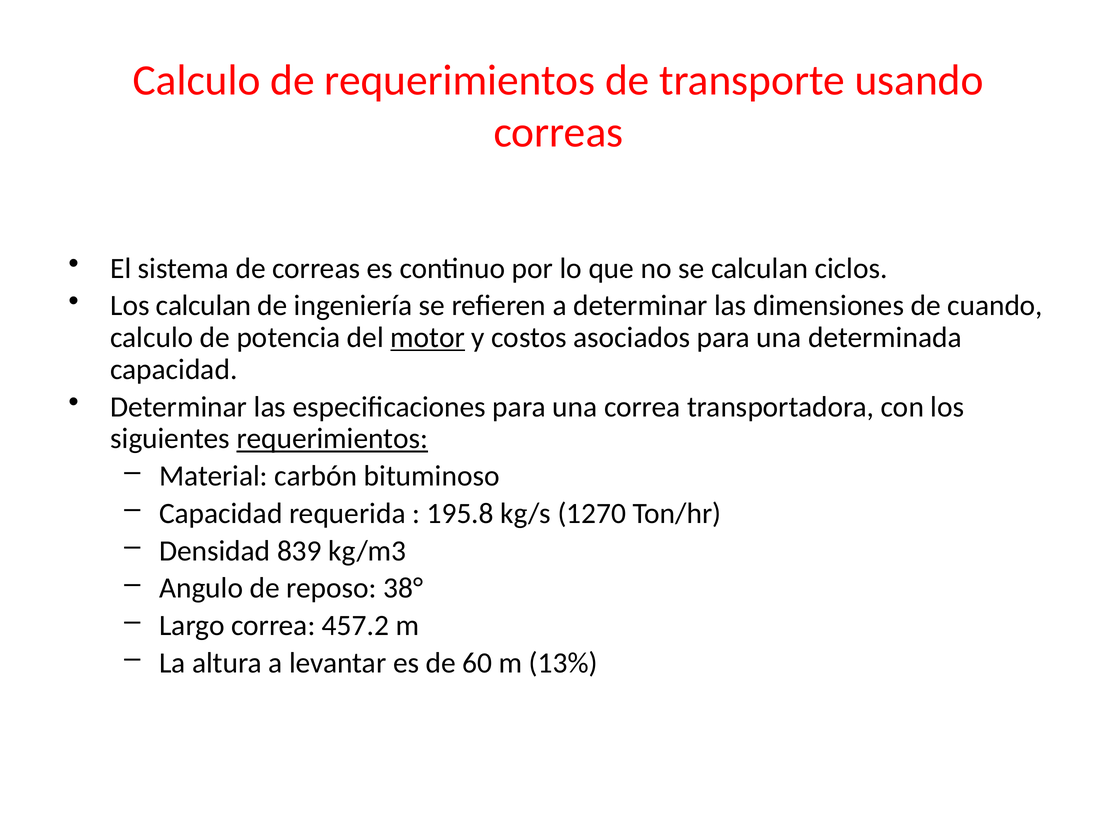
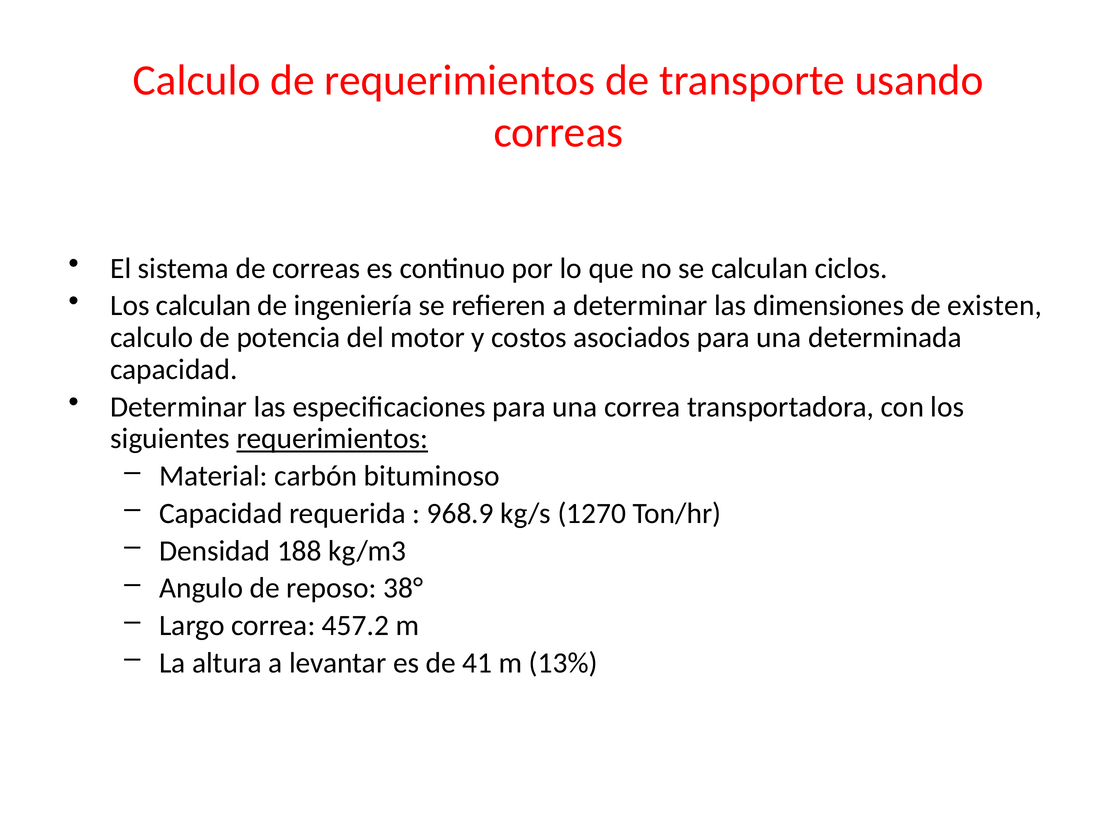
cuando: cuando -> existen
motor underline: present -> none
195.8: 195.8 -> 968.9
839: 839 -> 188
60: 60 -> 41
